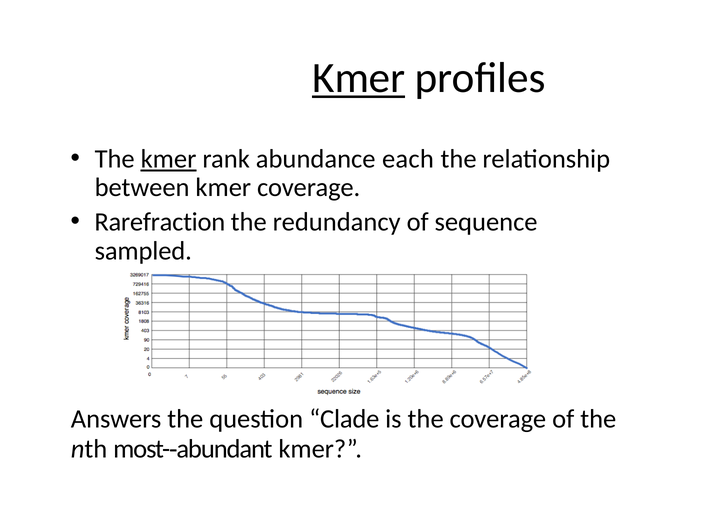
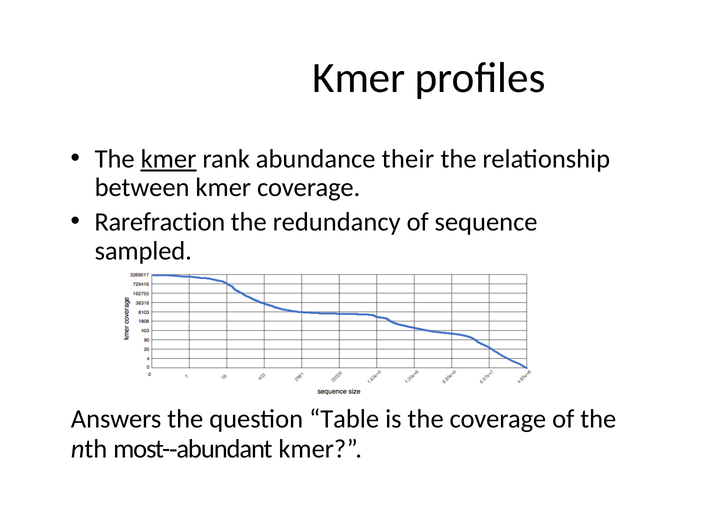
Kmer at (359, 78) underline: present -> none
each: each -> their
Clade: Clade -> Table
